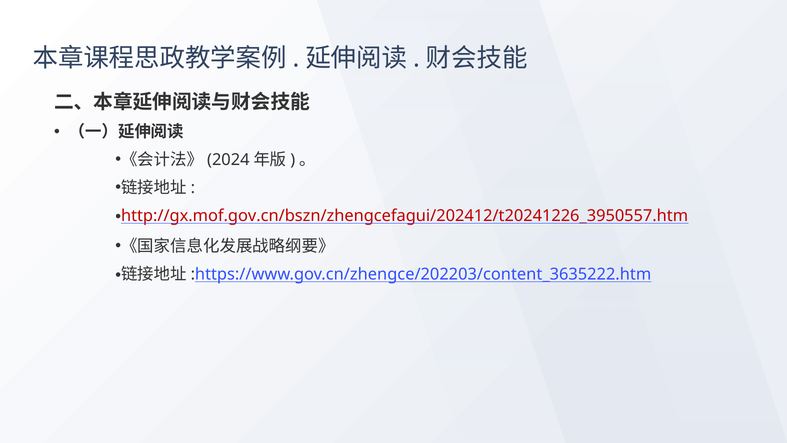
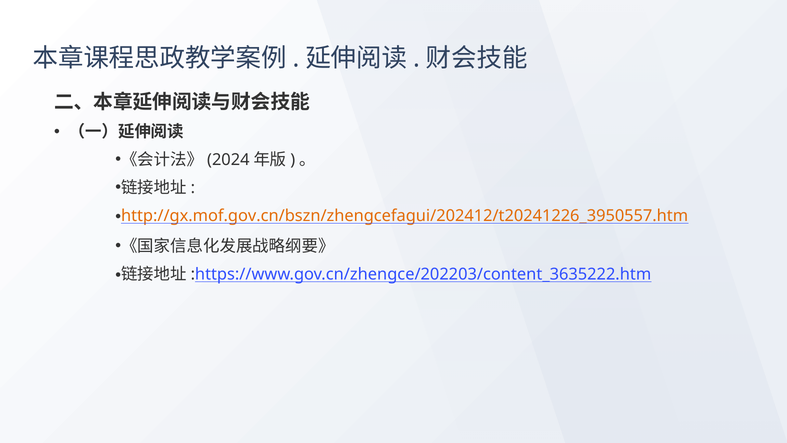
http://gx.mof.gov.cn/bszn/zhengcefagui/202412/t20241226_3950557.htm colour: red -> orange
